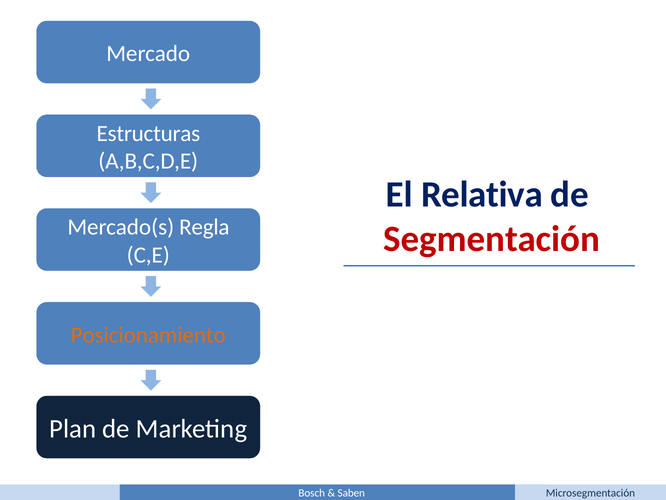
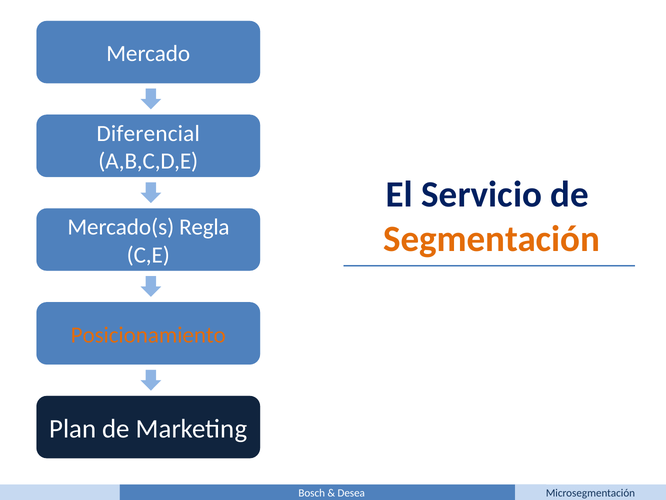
Estructuras: Estructuras -> Diferencial
Relativa: Relativa -> Servicio
Segmentación colour: red -> orange
Saben: Saben -> Desea
